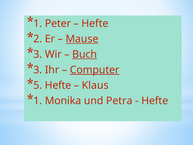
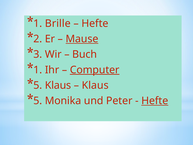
Peter: Peter -> Brille
Buch underline: present -> none
3 at (38, 70): 3 -> 1
5 Hefte: Hefte -> Klaus
1 at (38, 101): 1 -> 5
Petra: Petra -> Peter
Hefte at (155, 101) underline: none -> present
